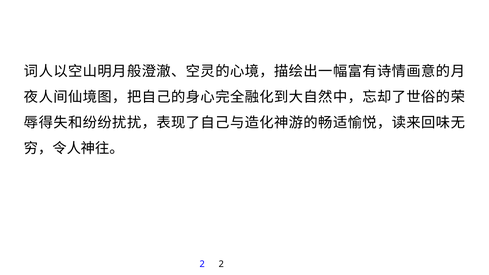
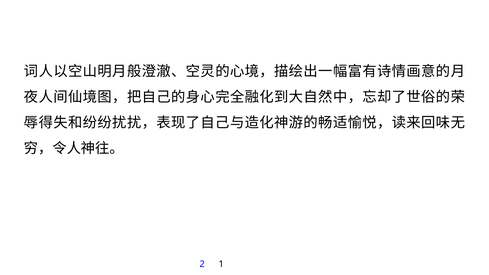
2 2: 2 -> 1
